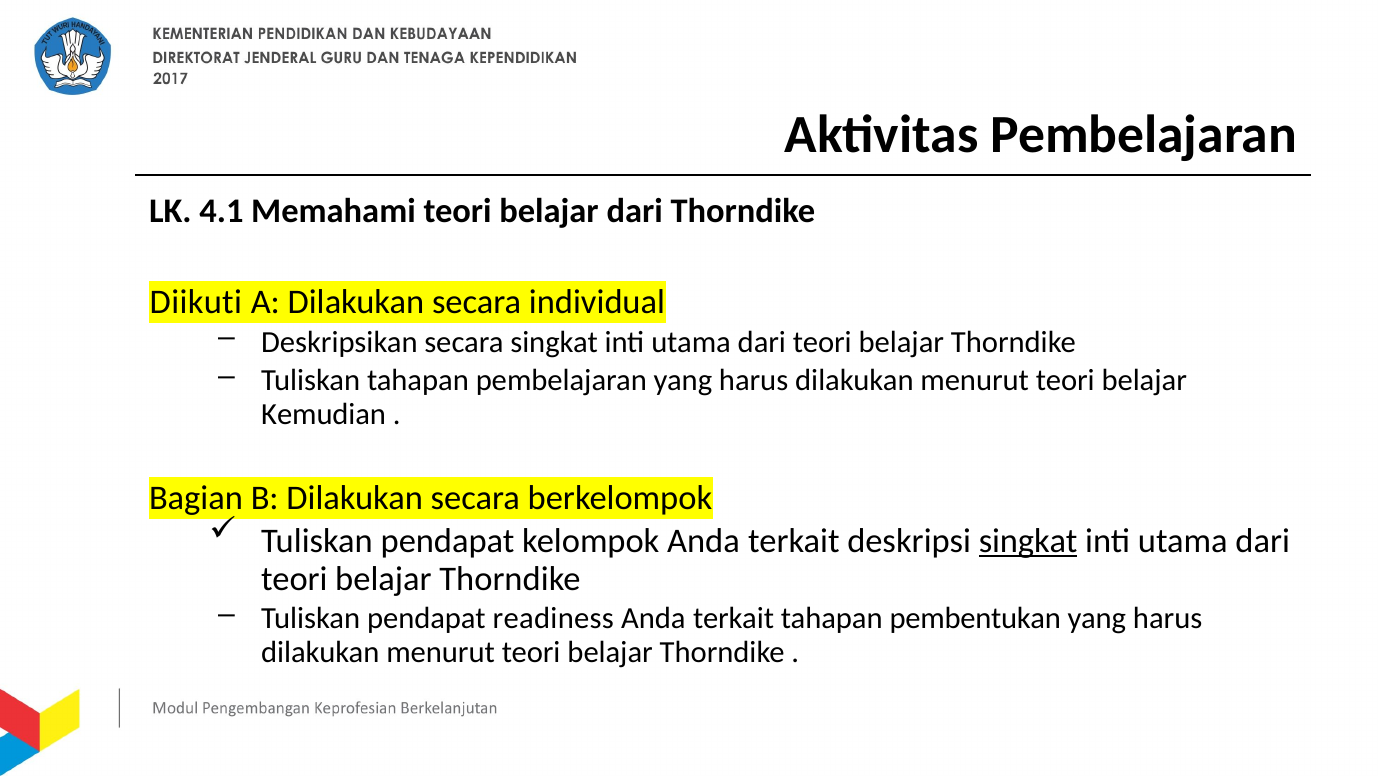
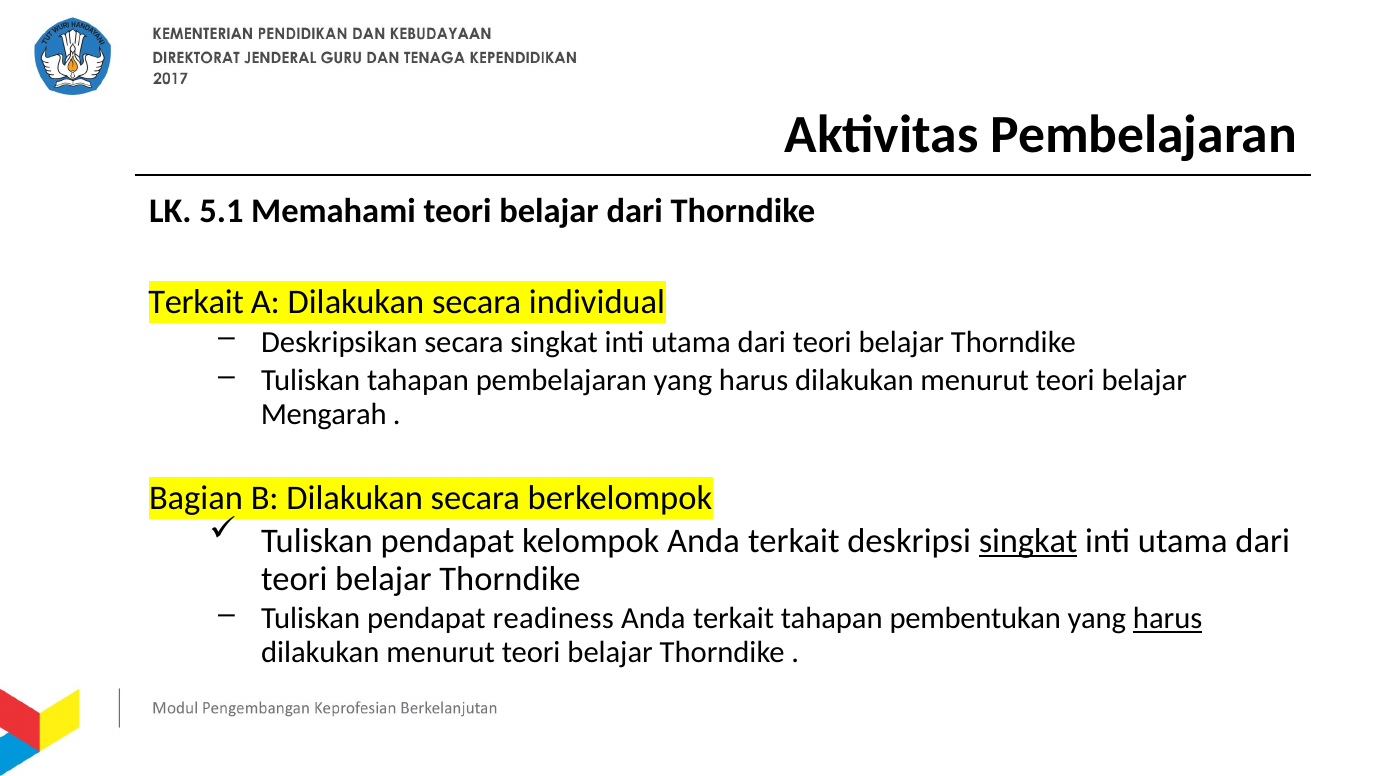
4.1: 4.1 -> 5.1
Diikuti at (196, 302): Diikuti -> Terkait
Kemudian: Kemudian -> Mengarah
harus at (1168, 619) underline: none -> present
